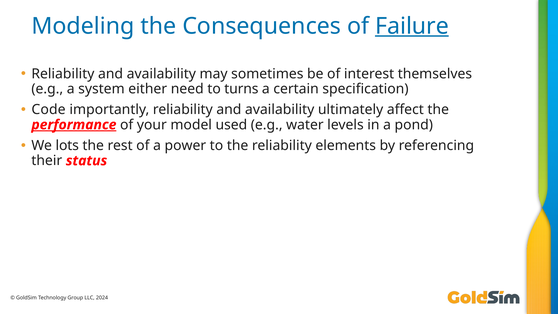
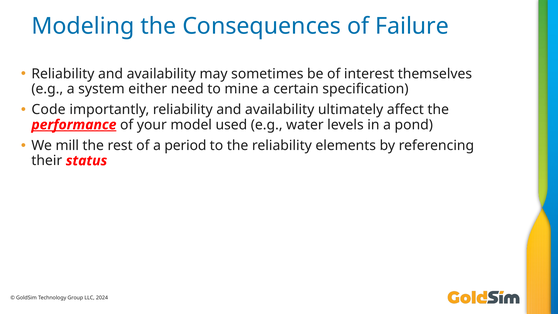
Failure underline: present -> none
turns: turns -> mine
lots: lots -> mill
power: power -> period
